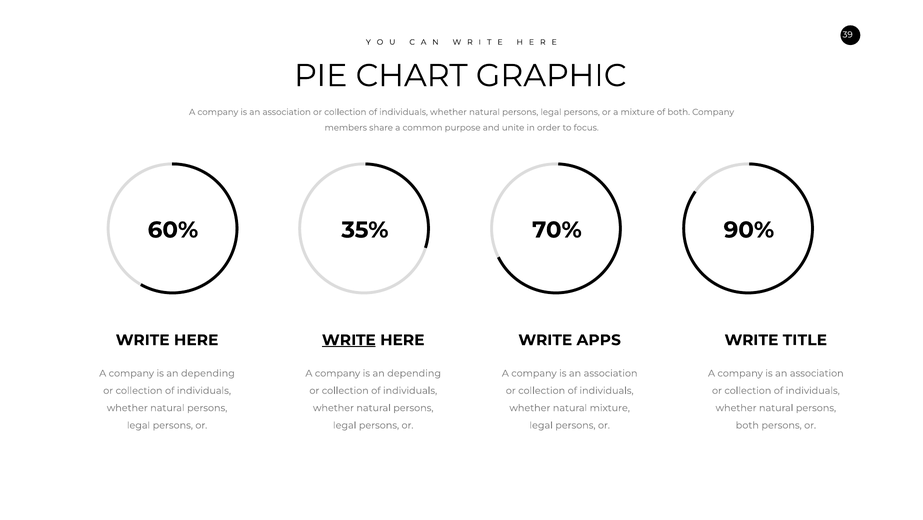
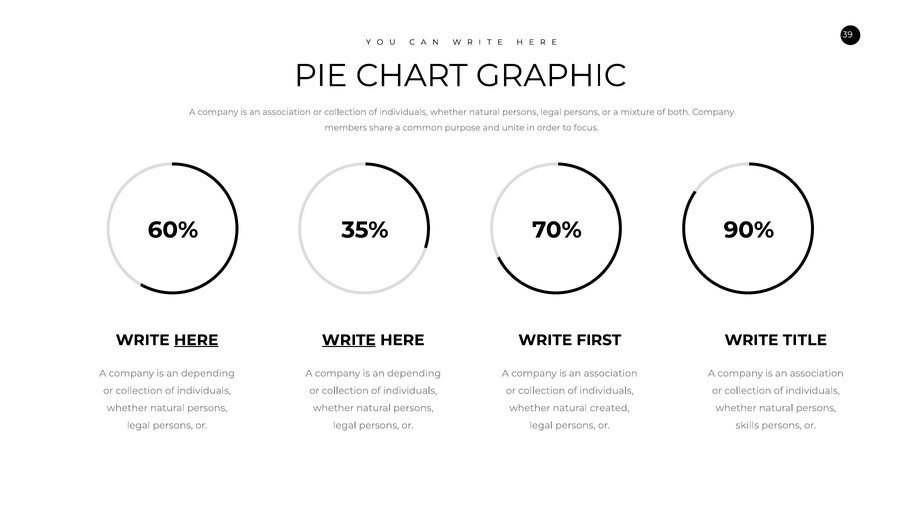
HERE at (196, 340) underline: none -> present
APPS: APPS -> FIRST
natural mixture: mixture -> created
both at (747, 425): both -> skills
